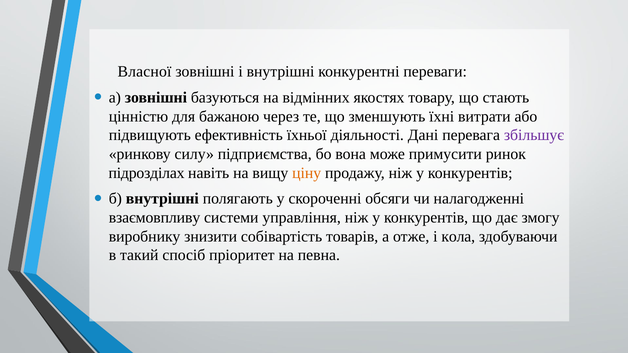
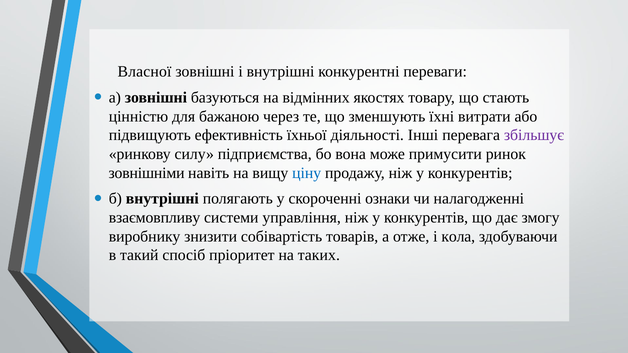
Дані: Дані -> Інші
підрозділах: підрозділах -> зовнішніми
ціну colour: orange -> blue
обсяги: обсяги -> ознаки
певна: певна -> таких
